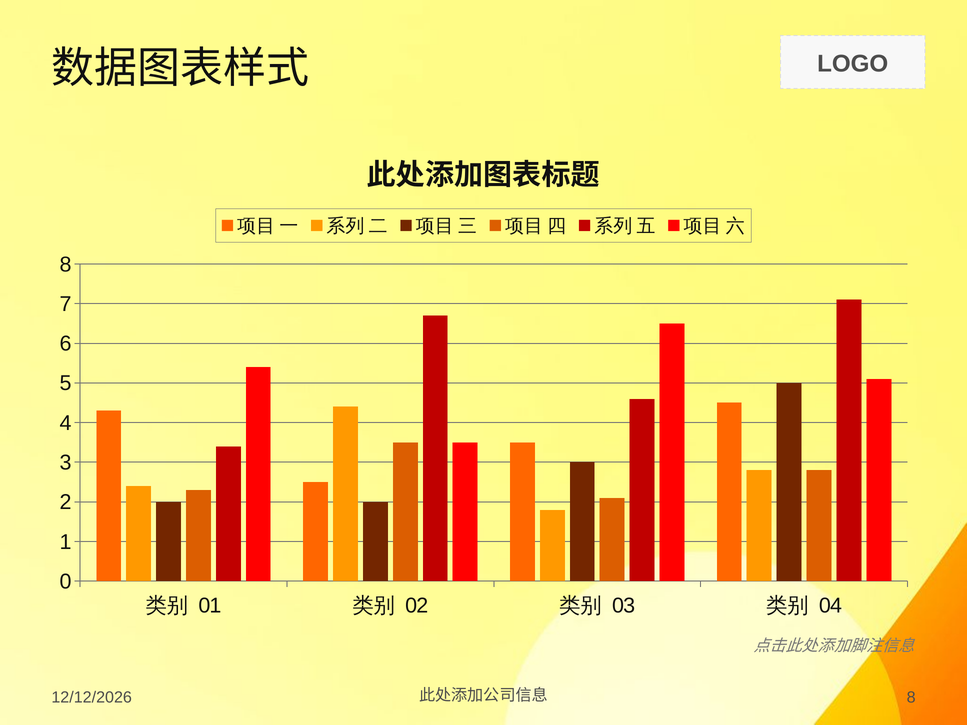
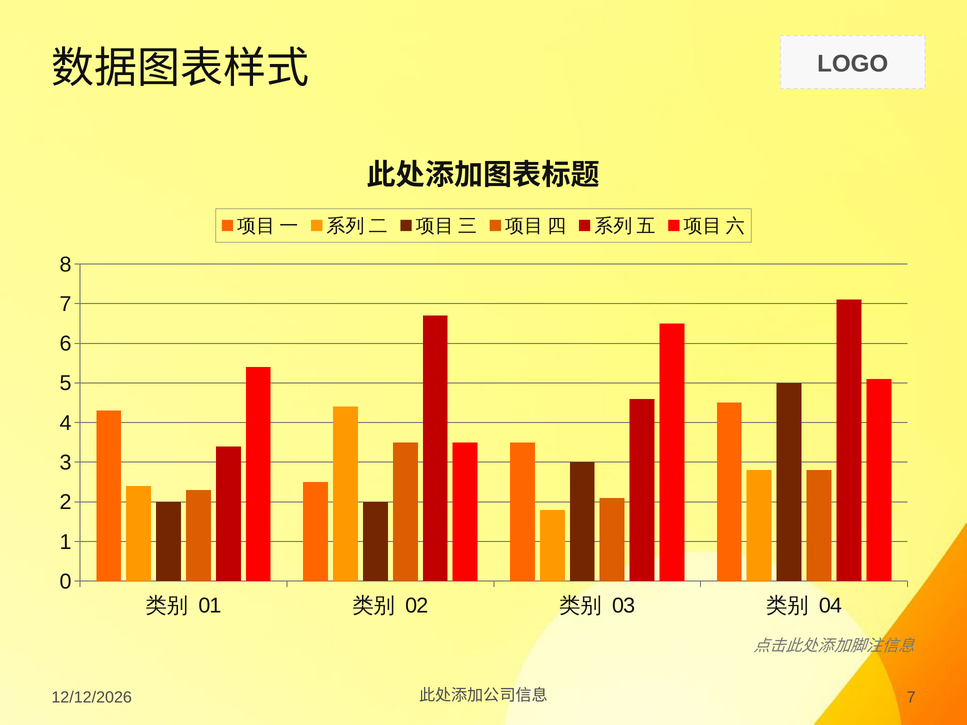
8 at (911, 698): 8 -> 7
